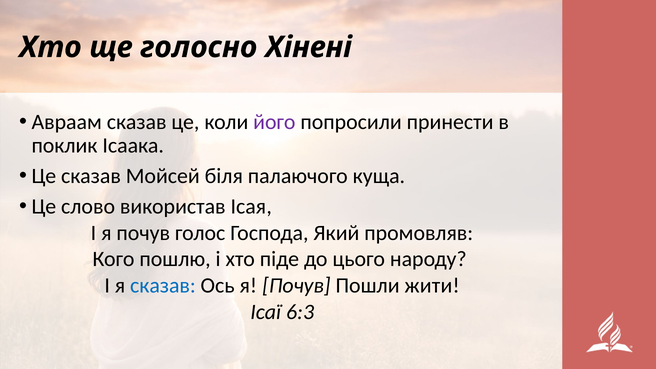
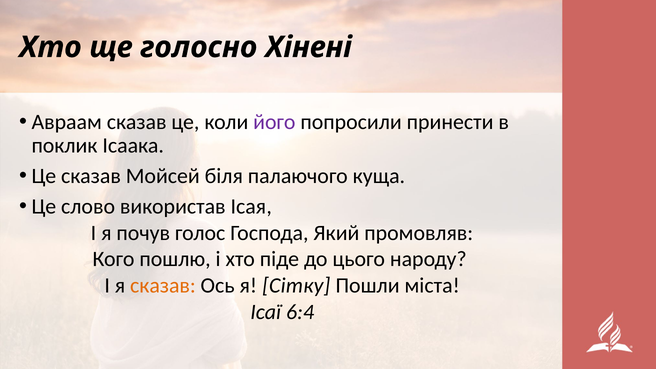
сказав at (163, 286) colour: blue -> orange
Ось я Почув: Почув -> Сітку
жити: жити -> міста
6:3: 6:3 -> 6:4
